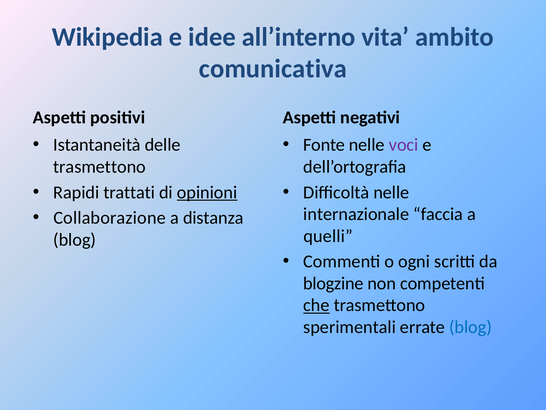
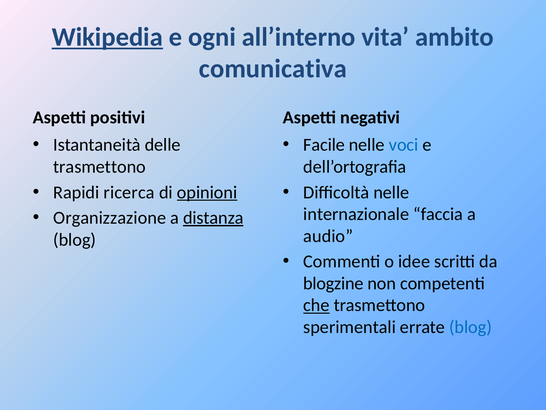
Wikipedia underline: none -> present
idee: idee -> ogni
Fonte: Fonte -> Facile
voci colour: purple -> blue
trattati: trattati -> ricerca
Collaborazione: Collaborazione -> Organizzazione
distanza underline: none -> present
quelli: quelli -> audio
ogni: ogni -> idee
